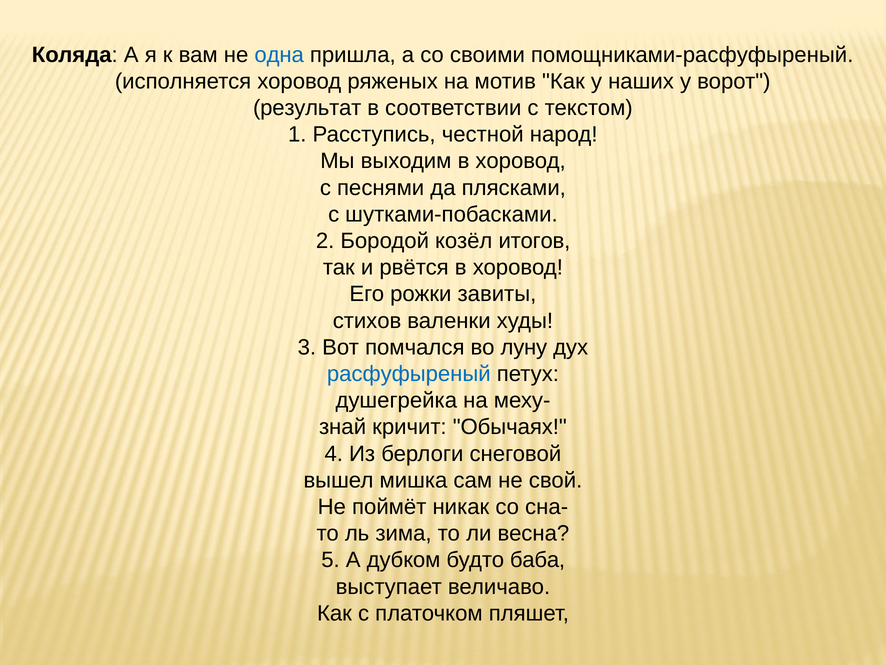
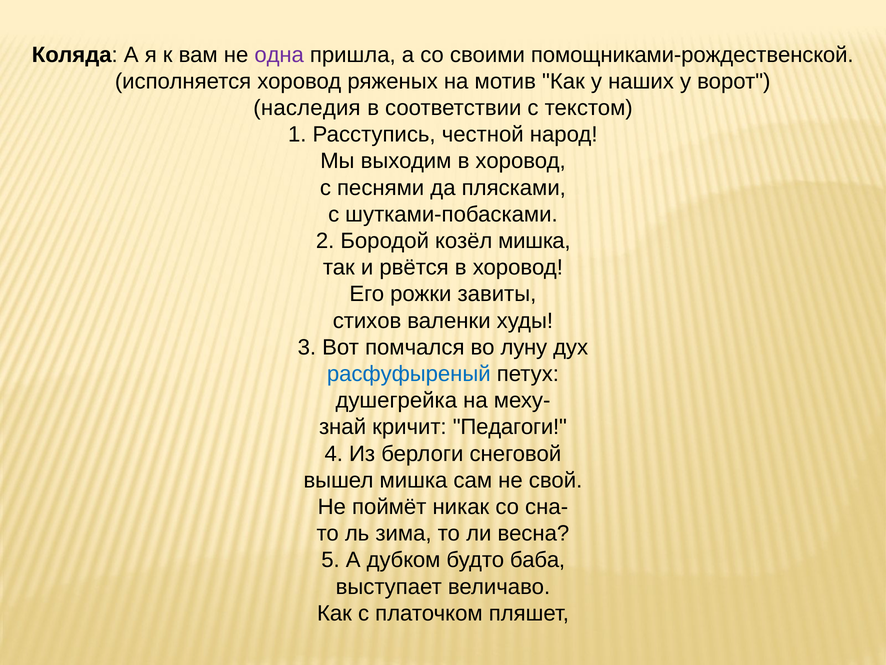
одна colour: blue -> purple
помощниками-расфуфыреный: помощниками-расфуфыреный -> помощниками-рождественской
результат: результат -> наследия
козёл итогов: итогов -> мишка
Обычаях: Обычаях -> Педагоги
